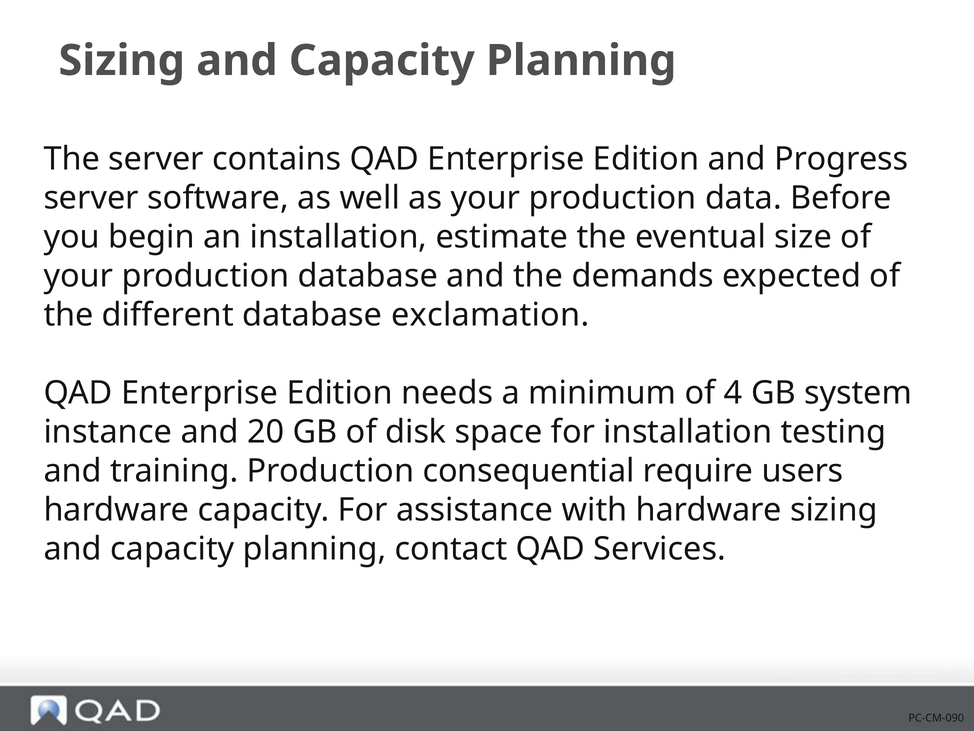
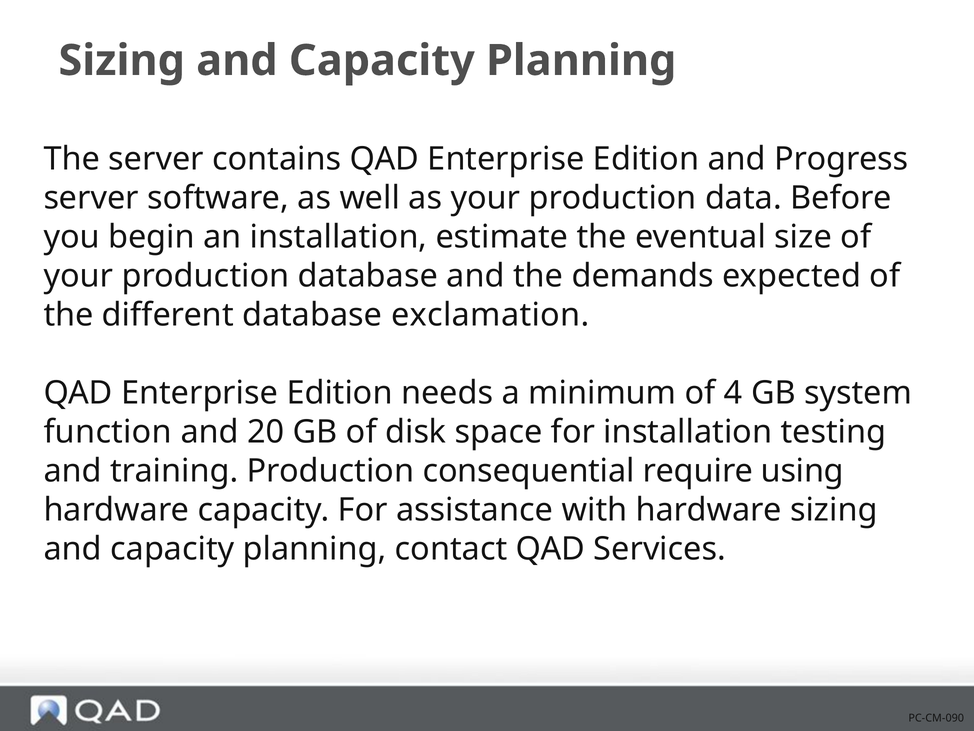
instance: instance -> function
users: users -> using
